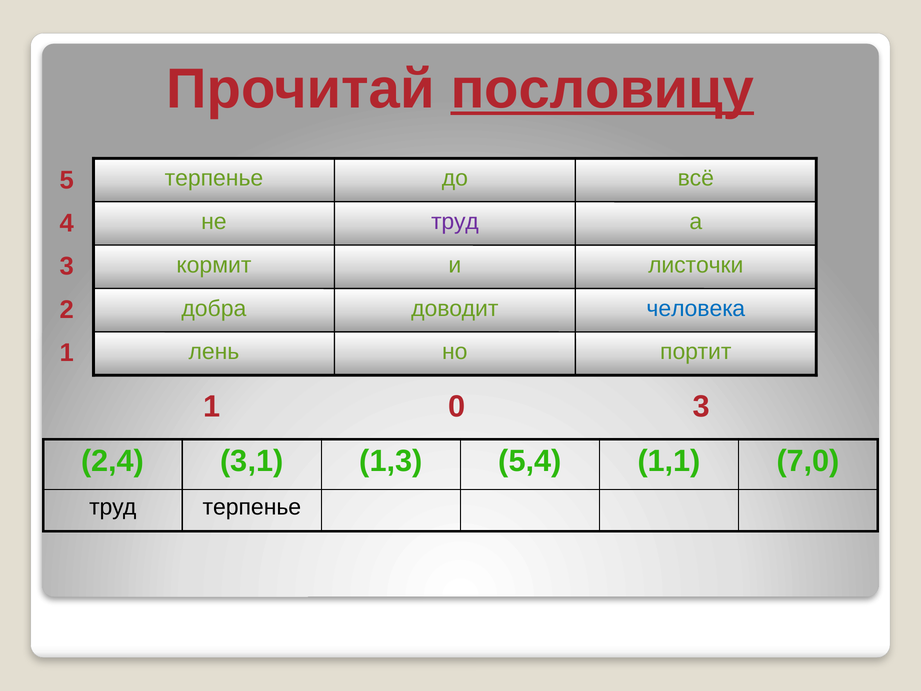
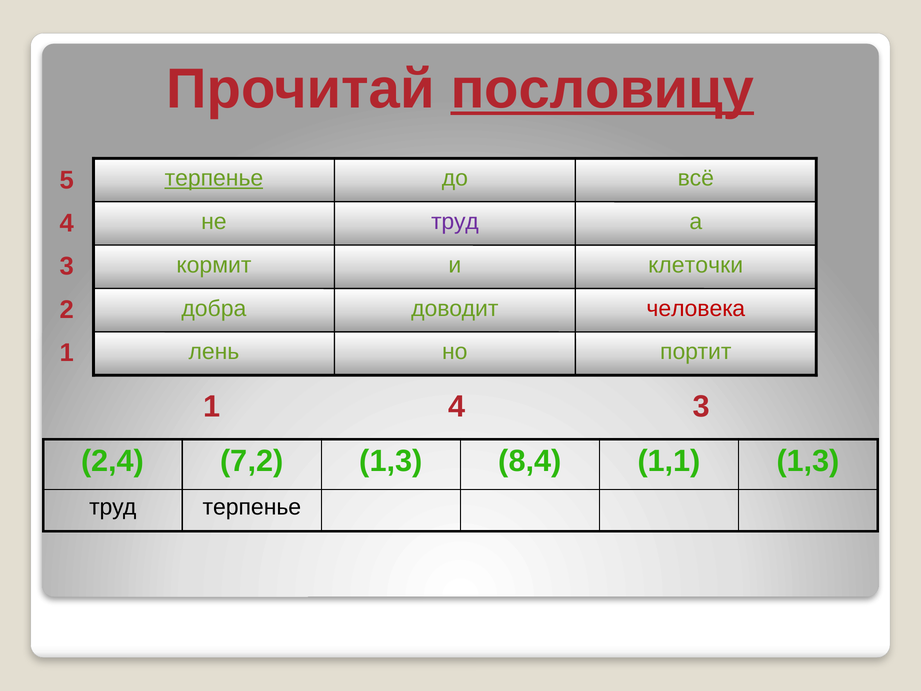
терпенье at (214, 178) underline: none -> present
листочки: листочки -> клеточки
человека colour: blue -> red
1 0: 0 -> 4
3,1: 3,1 -> 7,2
5,4: 5,4 -> 8,4
1,1 7,0: 7,0 -> 1,3
